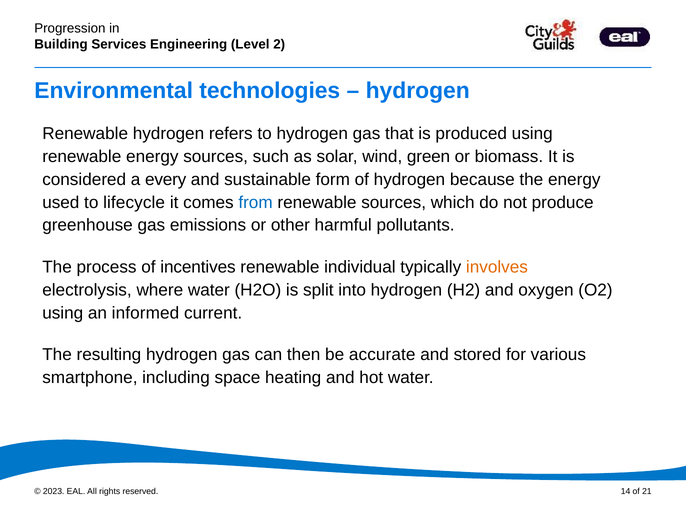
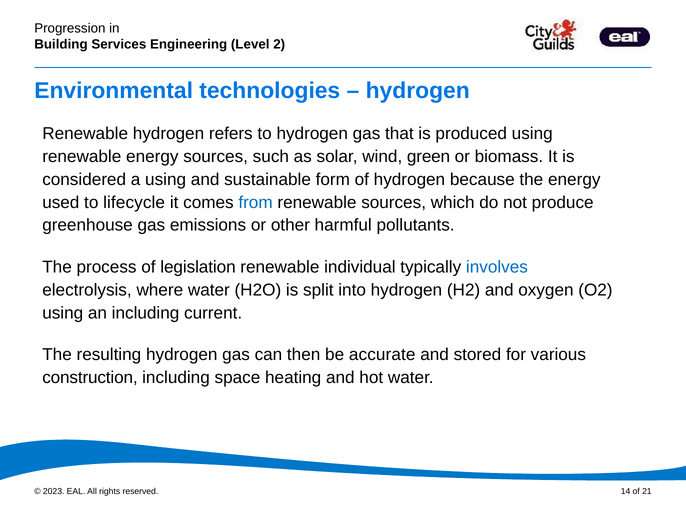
a every: every -> using
incentives: incentives -> legislation
involves colour: orange -> blue
an informed: informed -> including
smartphone: smartphone -> construction
